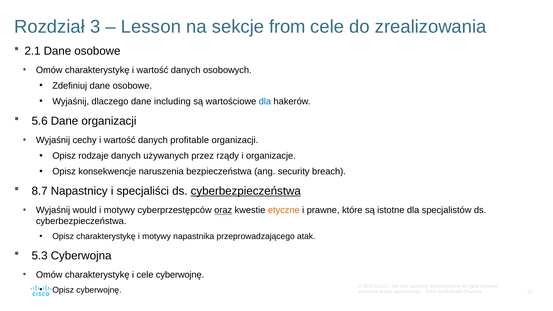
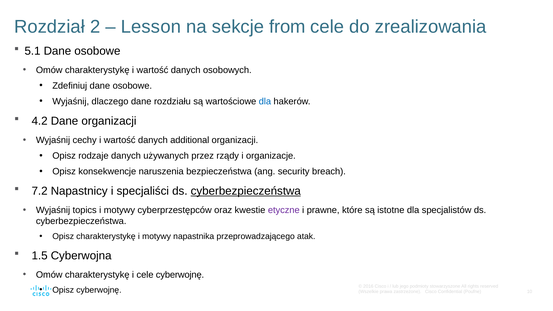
3: 3 -> 2
2.1: 2.1 -> 5.1
including: including -> rozdziału
5.6: 5.6 -> 4.2
profitable: profitable -> additional
8.7: 8.7 -> 7.2
would: would -> topics
oraz underline: present -> none
etyczne colour: orange -> purple
5.3: 5.3 -> 1.5
